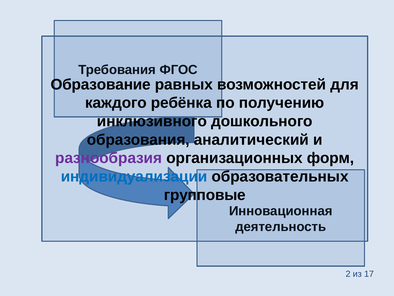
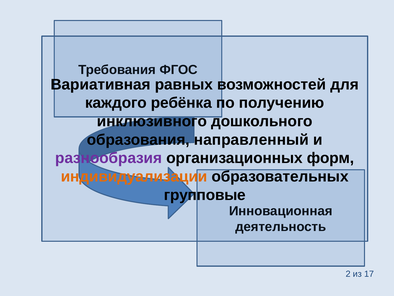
Образование: Образование -> Вариативная
аналитический: аналитический -> направленный
индивидуализации colour: blue -> orange
